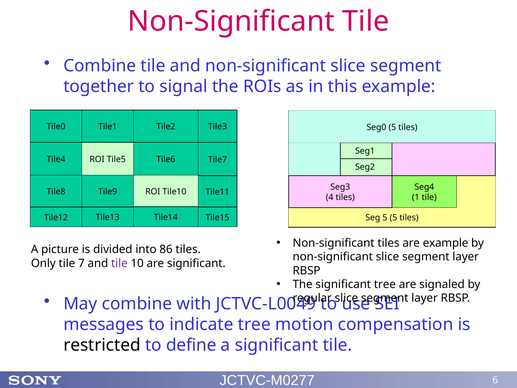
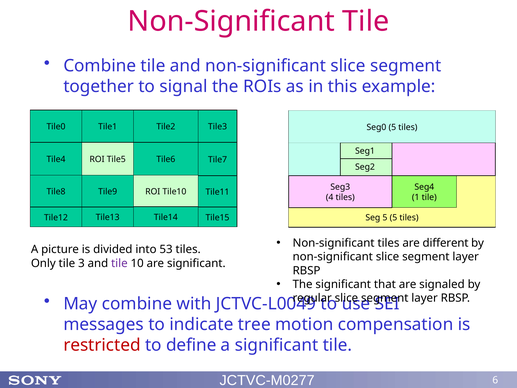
are example: example -> different
86: 86 -> 53
7: 7 -> 3
significant tree: tree -> that
restricted colour: black -> red
